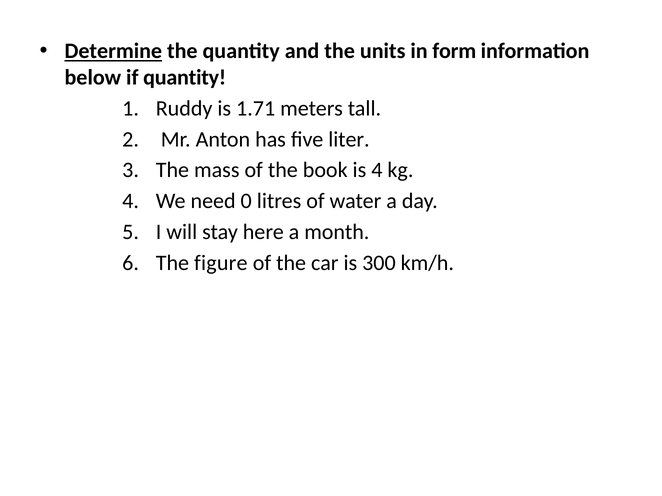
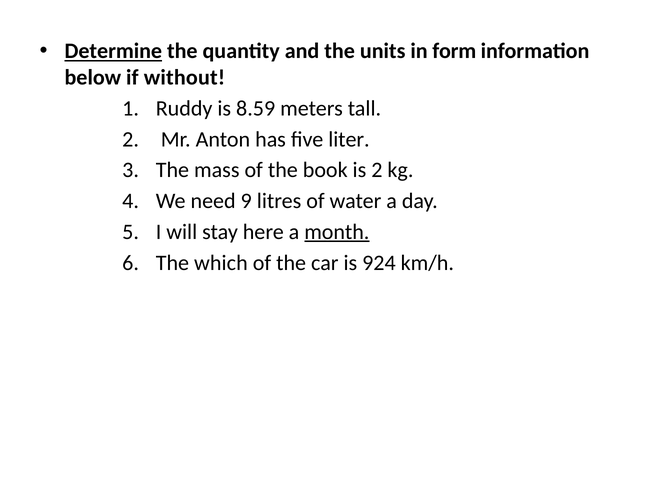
if quantity: quantity -> without
1.71: 1.71 -> 8.59
is 4: 4 -> 2
0: 0 -> 9
month underline: none -> present
figure: figure -> which
300: 300 -> 924
